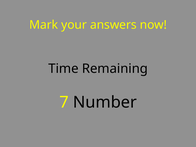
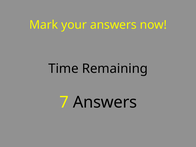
7 Number: Number -> Answers
